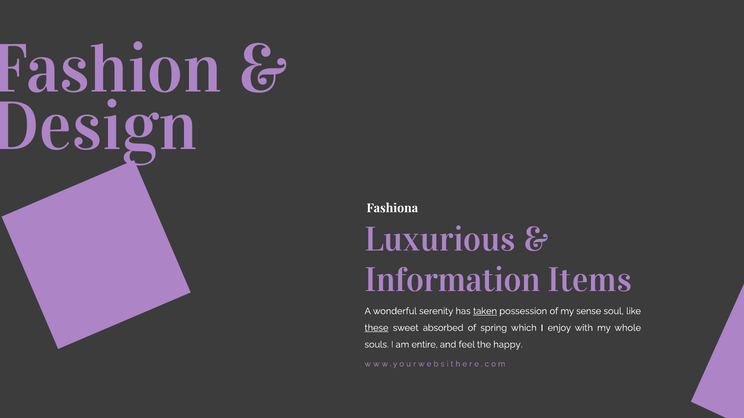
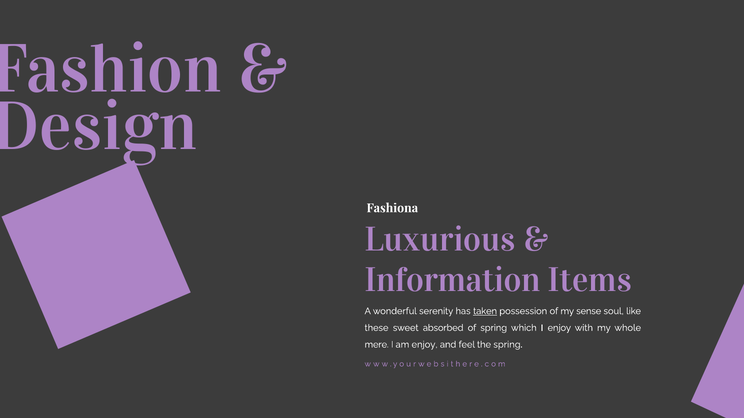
these underline: present -> none
souls: souls -> mere
am entire: entire -> enjoy
the happy: happy -> spring
